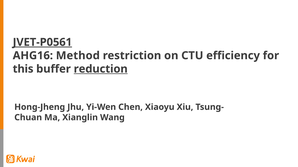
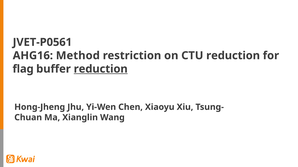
JVET-P0561 underline: present -> none
CTU efficiency: efficiency -> reduction
this: this -> flag
